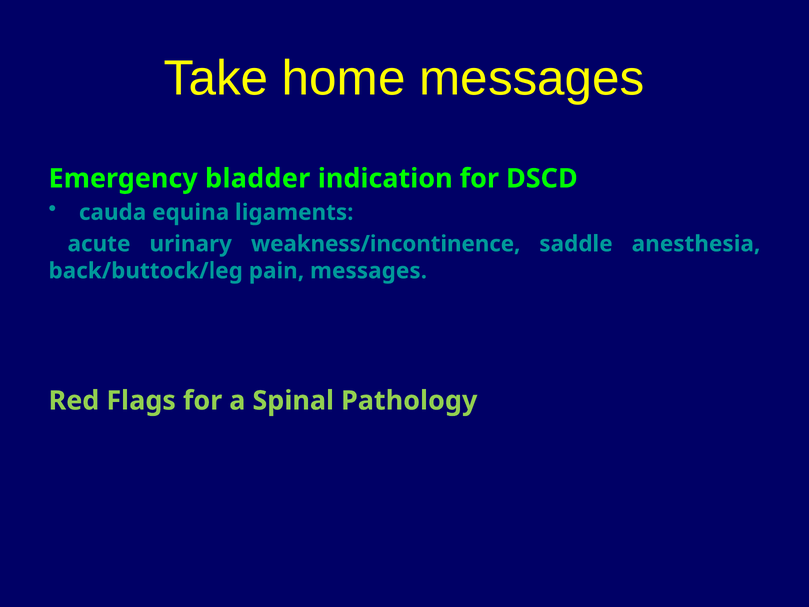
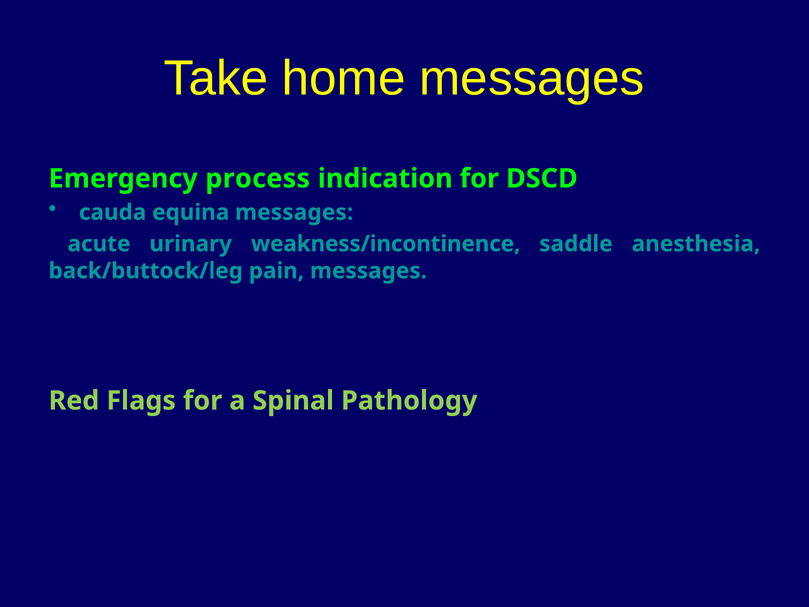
bladder: bladder -> process
equina ligaments: ligaments -> messages
